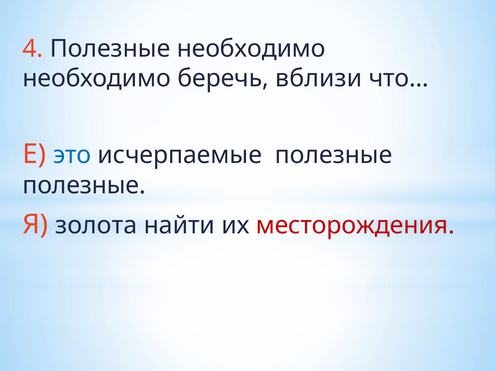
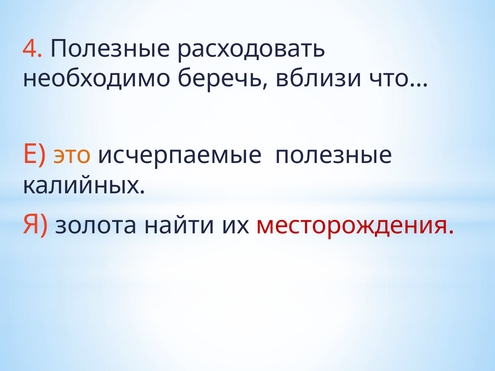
Полезные необходимо: необходимо -> расходовать
это colour: blue -> orange
полезные at (84, 185): полезные -> калийных
